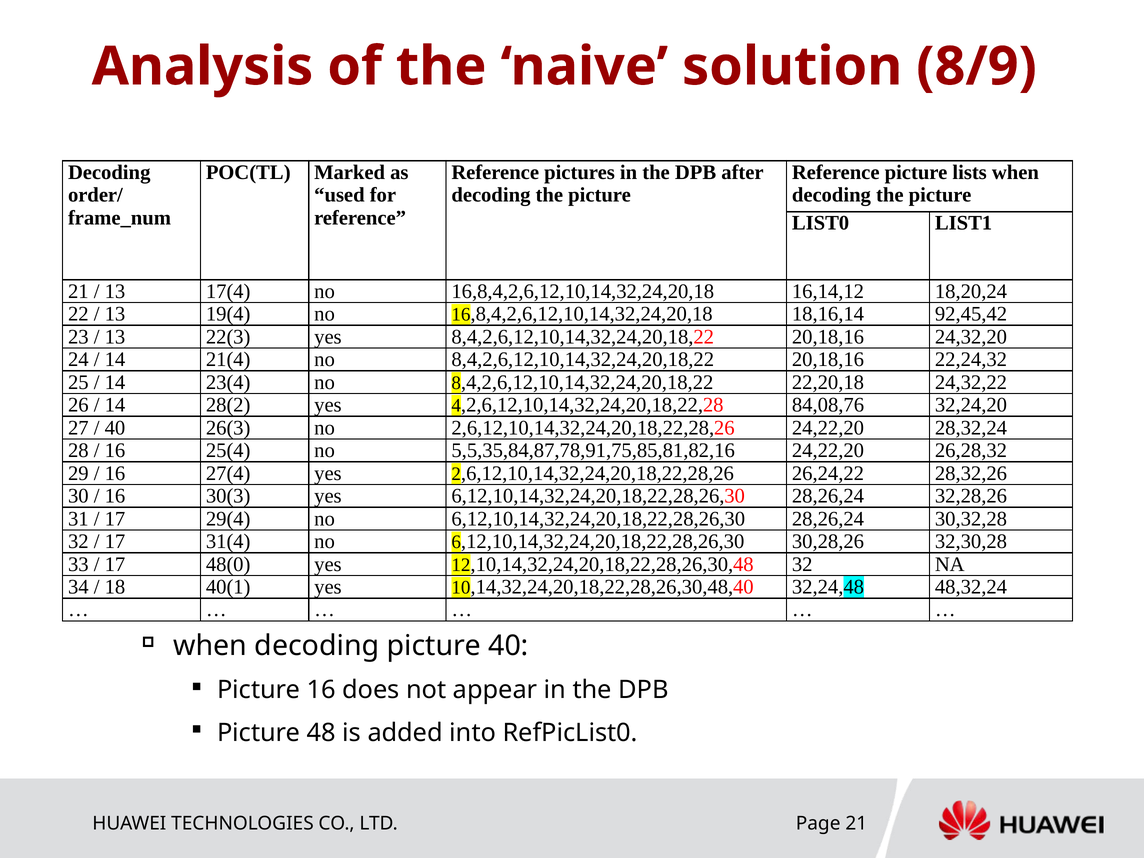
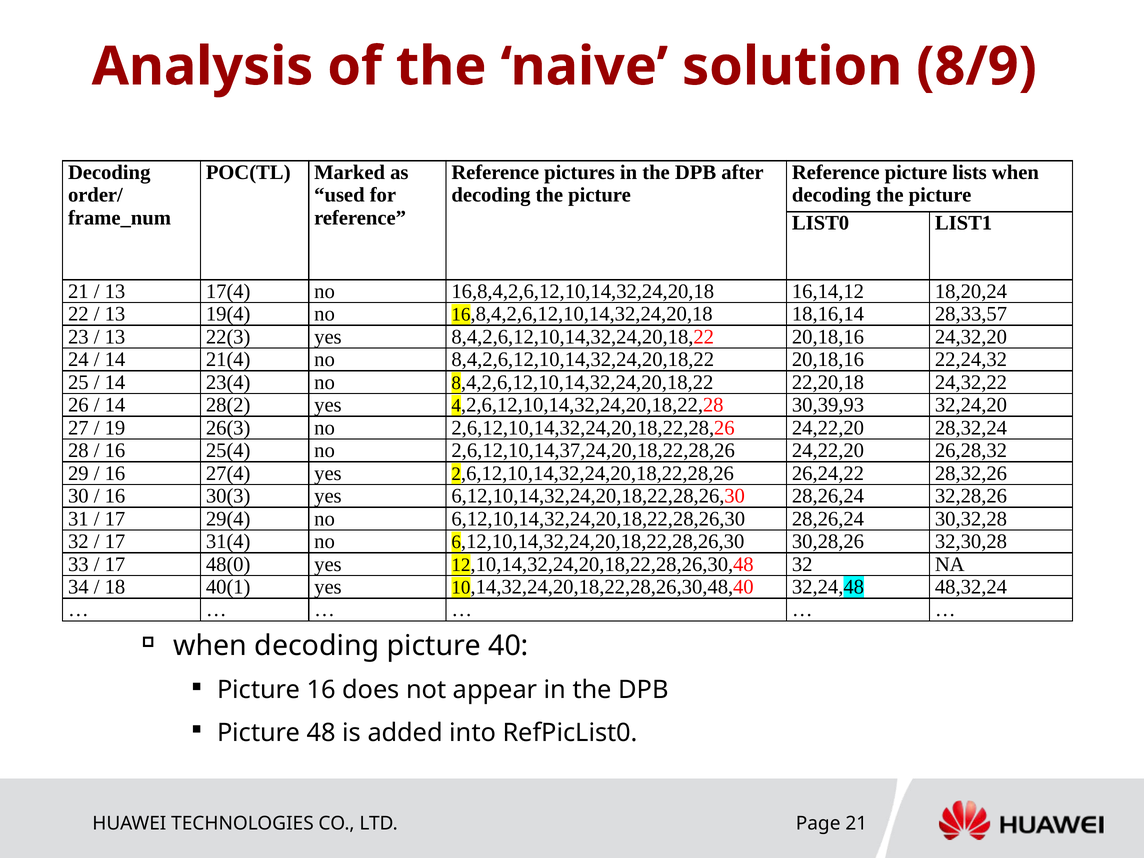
92,45,42: 92,45,42 -> 28,33,57
84,08,76: 84,08,76 -> 30,39,93
40 at (115, 428): 40 -> 19
5,5,35,84,87,78,91,75,85,81,82,16: 5,5,35,84,87,78,91,75,85,81,82,16 -> 2,6,12,10,14,37,24,20,18,22,28,26
